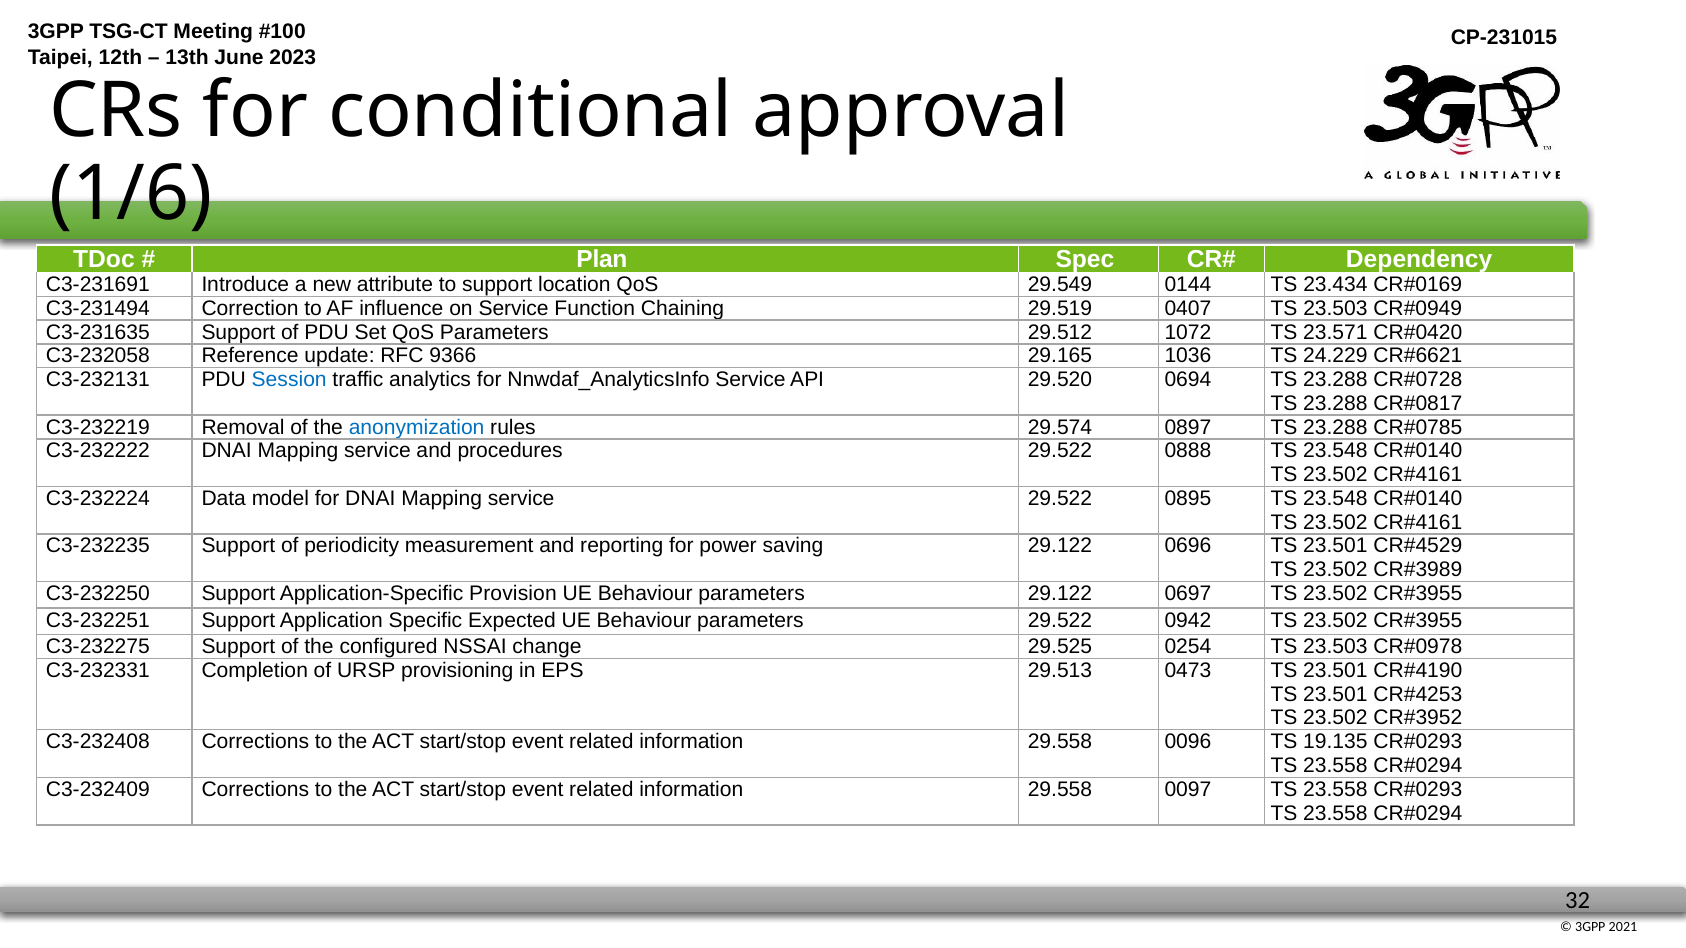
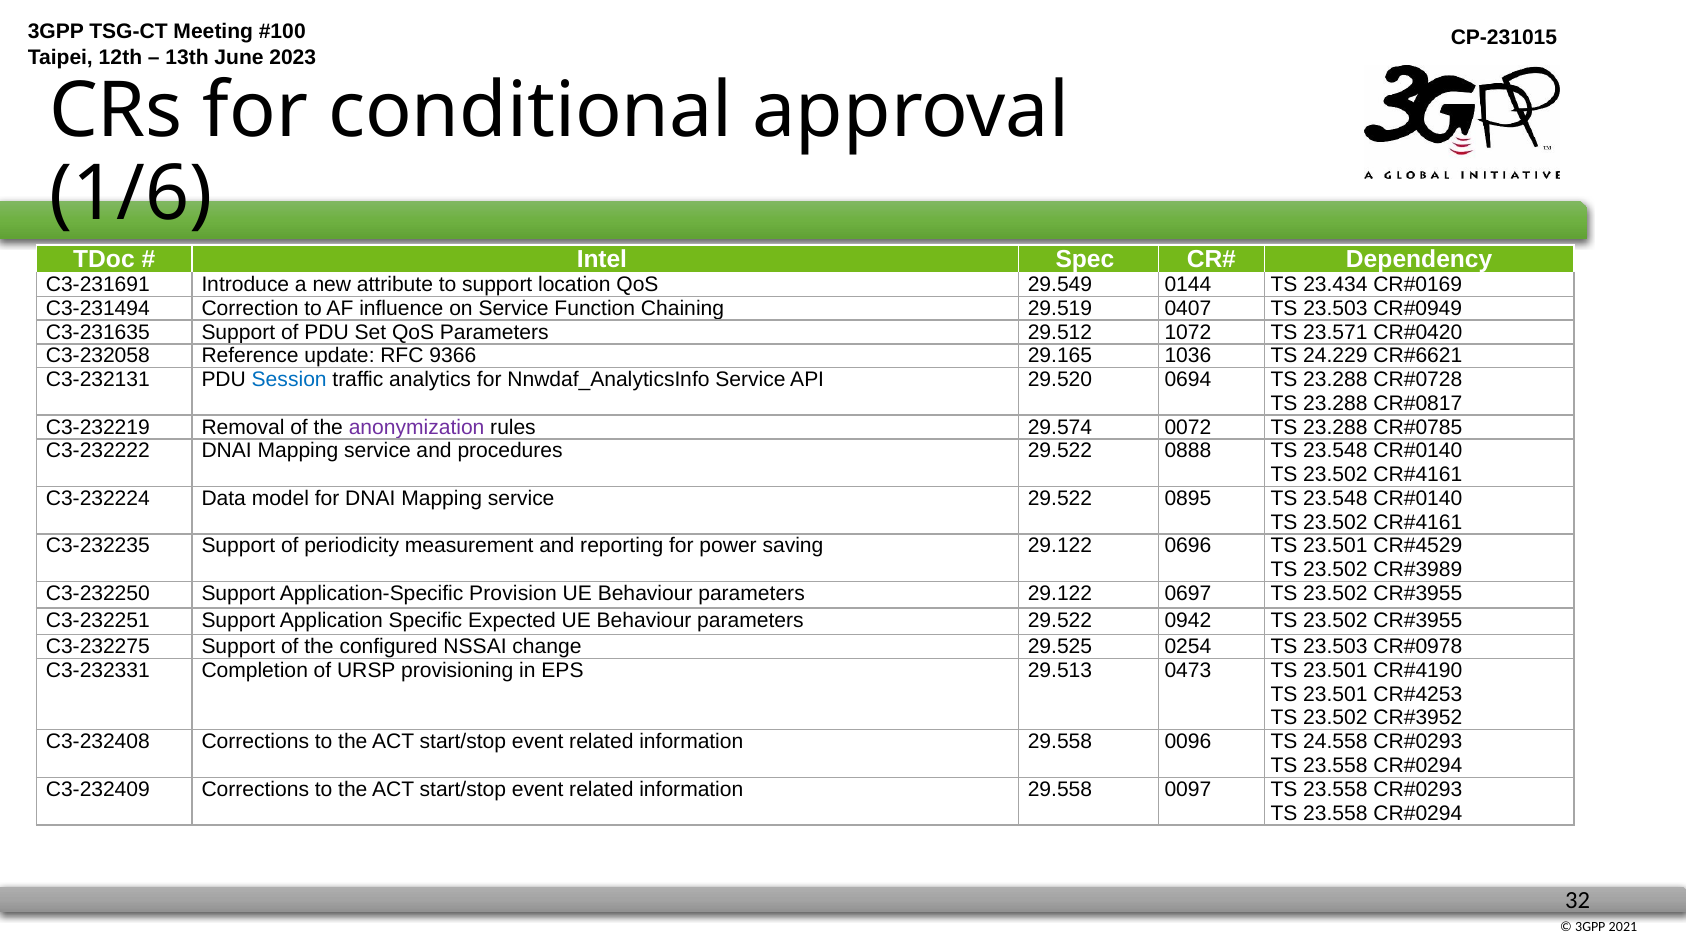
Plan: Plan -> Intel
anonymization colour: blue -> purple
0897: 0897 -> 0072
19.135: 19.135 -> 24.558
